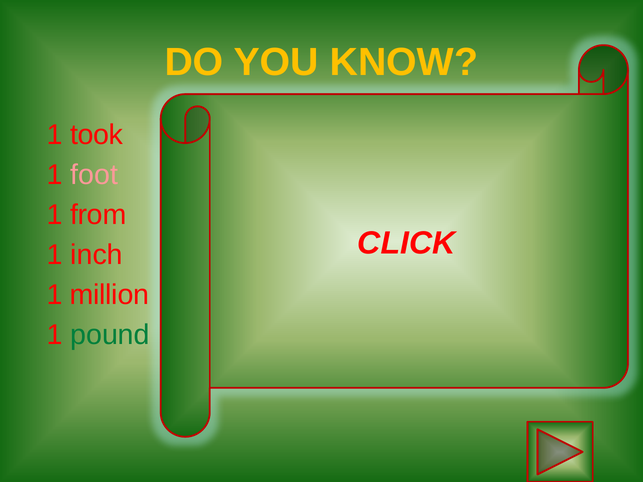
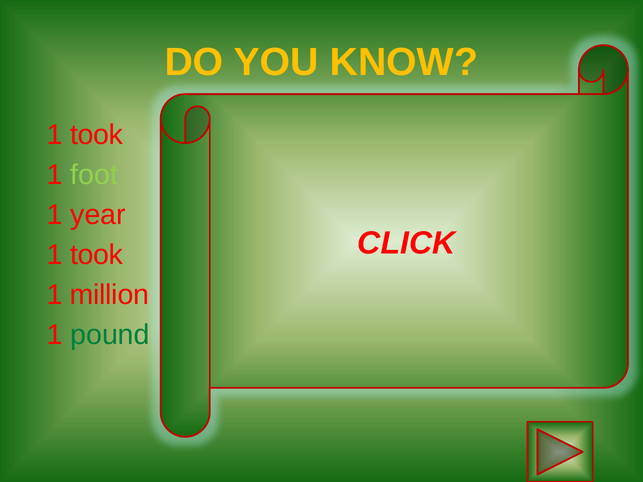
foot colour: pink -> light green
from: from -> year
inch at (96, 255): inch -> took
